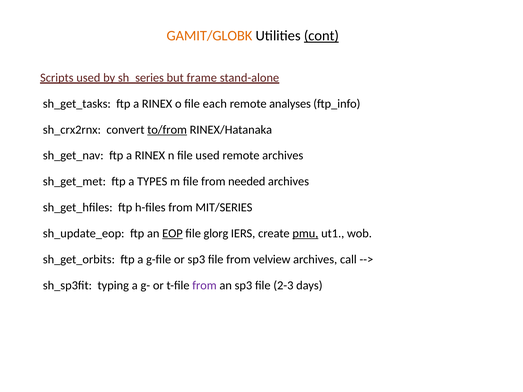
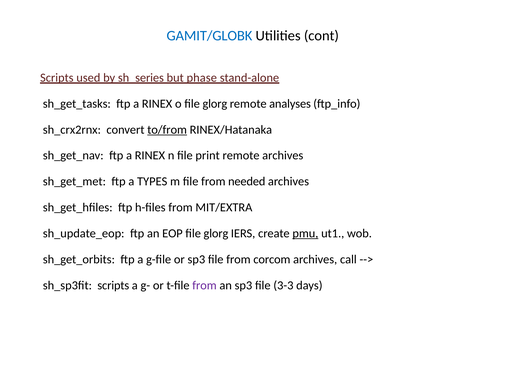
GAMIT/GLOBK colour: orange -> blue
cont underline: present -> none
frame: frame -> phase
o file each: each -> glorg
file used: used -> print
MIT/SERIES: MIT/SERIES -> MIT/EXTRA
EOP underline: present -> none
velview: velview -> corcom
sh_sp3fit typing: typing -> scripts
2-3: 2-3 -> 3-3
